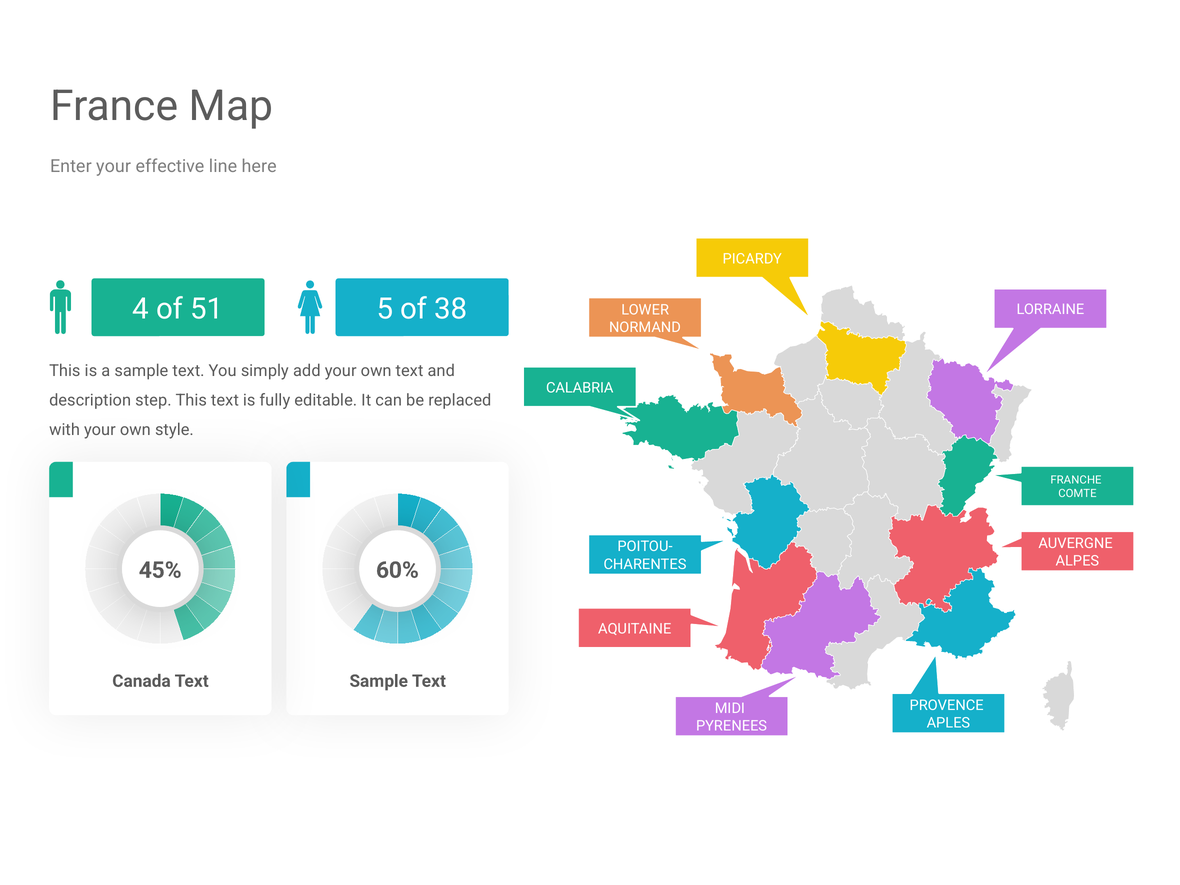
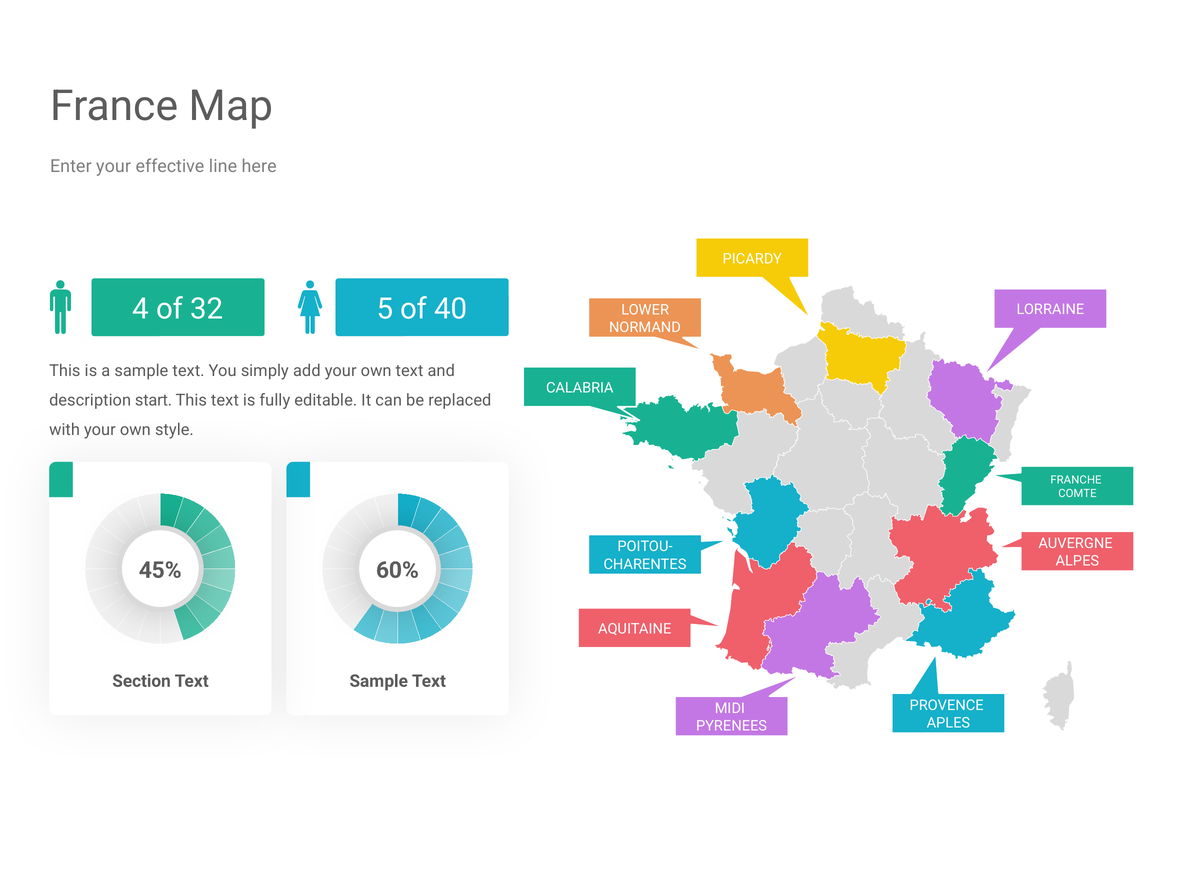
51: 51 -> 32
38: 38 -> 40
step: step -> start
Canada: Canada -> Section
